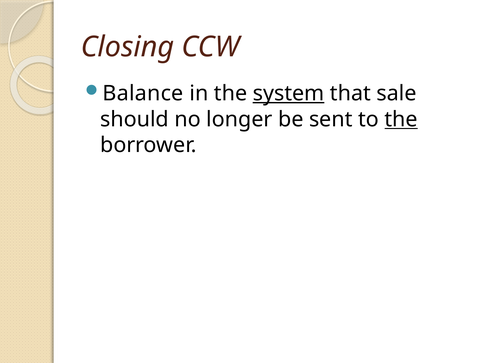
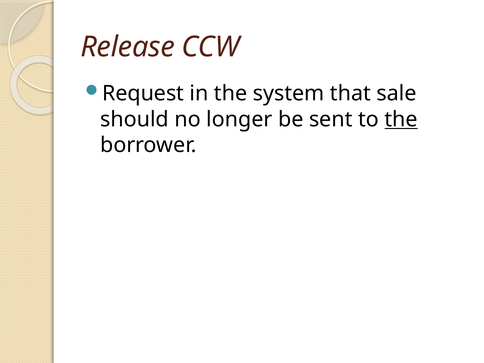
Closing: Closing -> Release
Balance: Balance -> Request
system underline: present -> none
